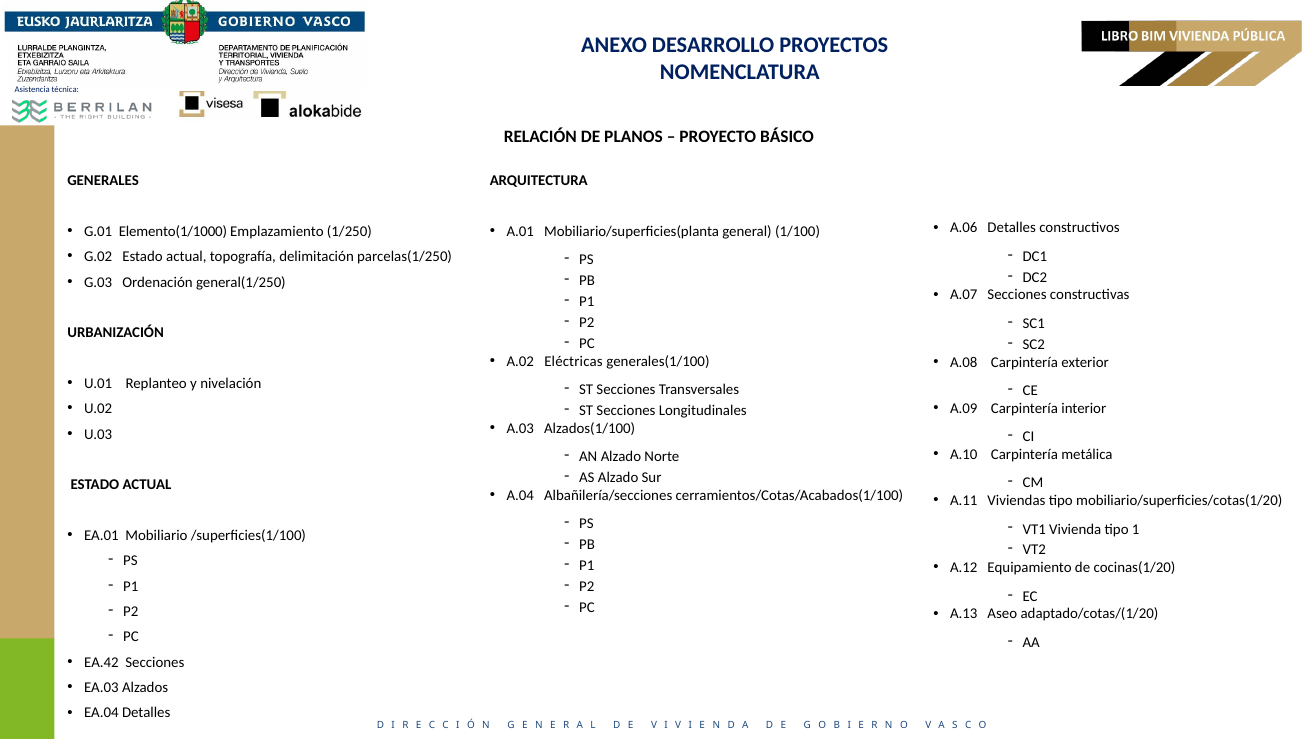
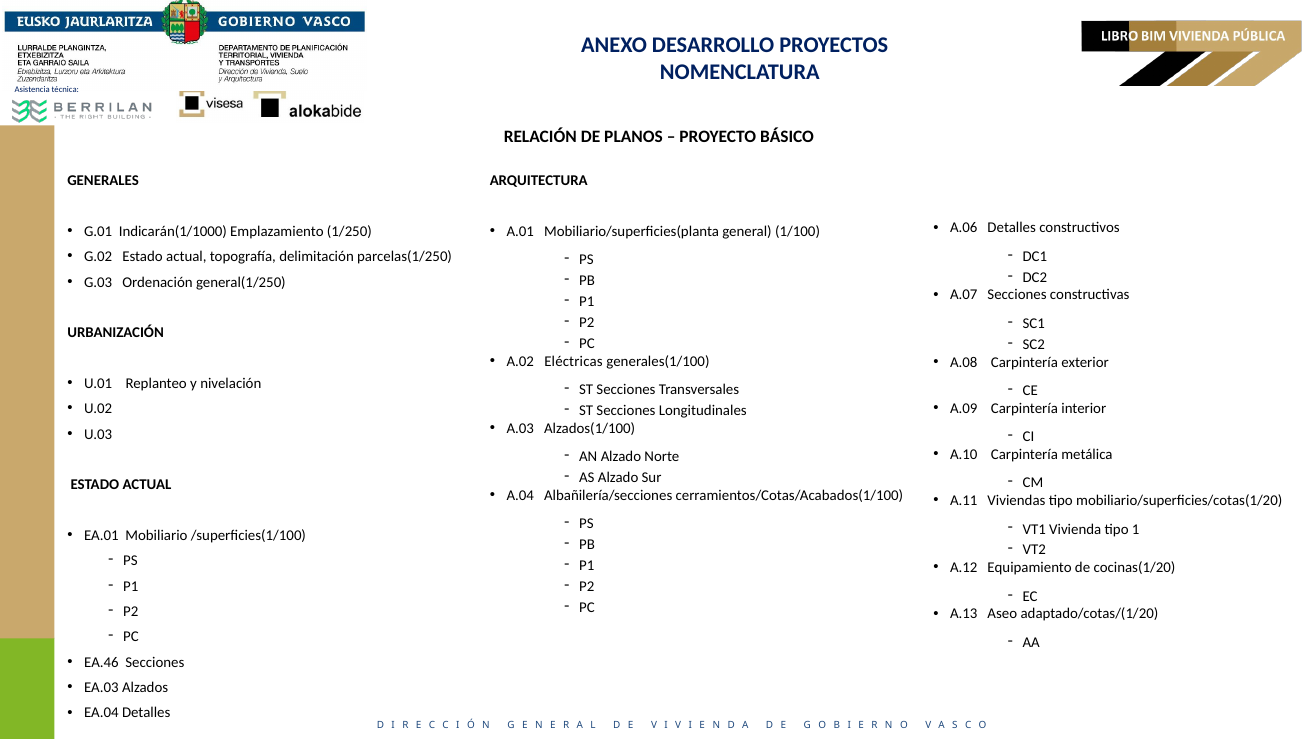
Elemento(1/1000: Elemento(1/1000 -> Indicarán(1/1000
EA.42: EA.42 -> EA.46
